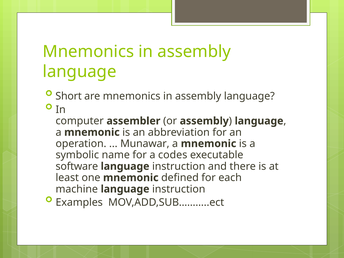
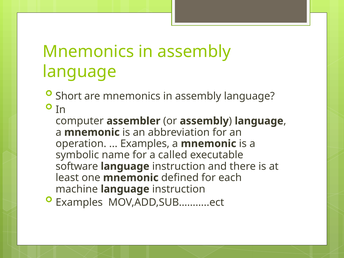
Munawar at (145, 144): Munawar -> Examples
codes: codes -> called
